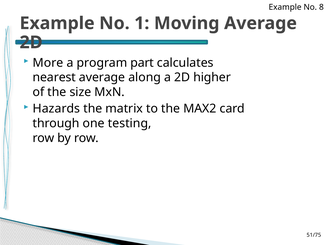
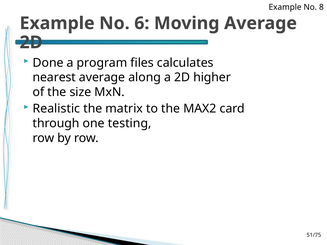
1: 1 -> 6
More: More -> Done
part: part -> files
Hazards: Hazards -> Realistic
